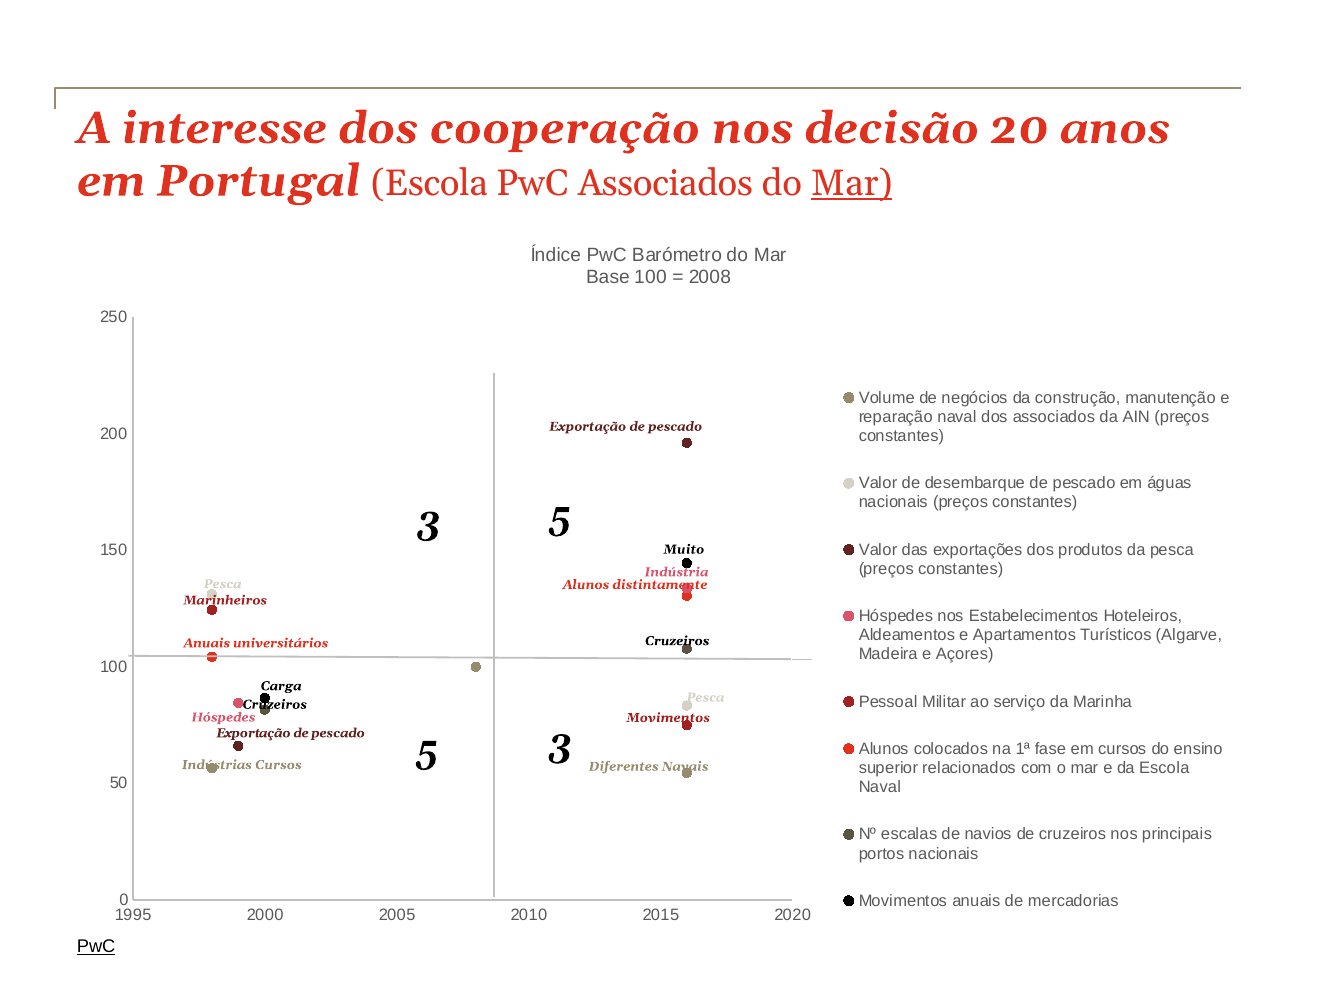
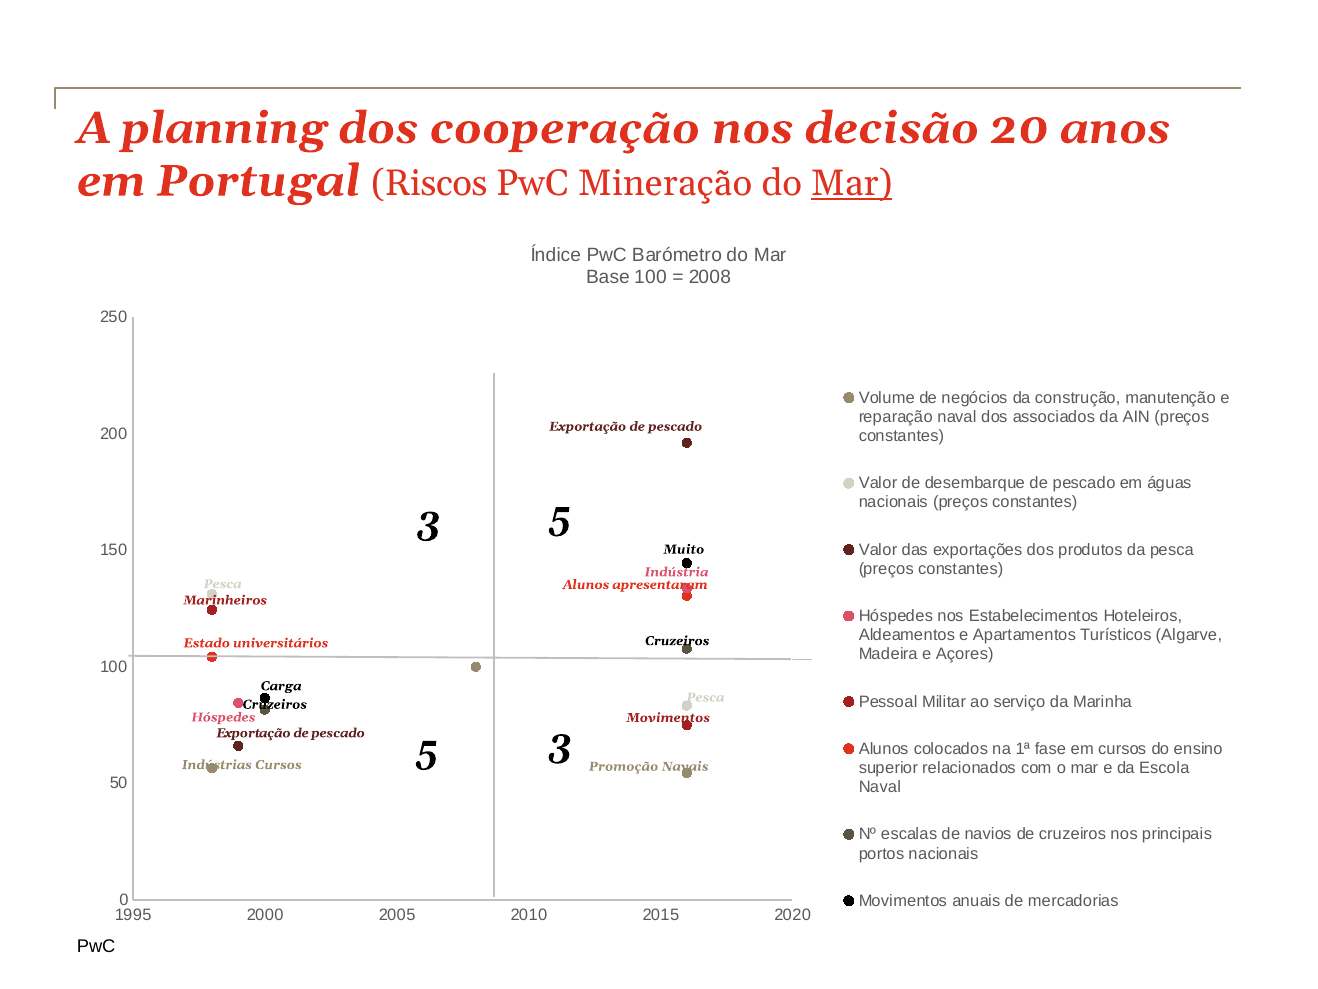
interesse: interesse -> planning
Portugal Escola: Escola -> Riscos
PwC Associados: Associados -> Mineração
distintamente: distintamente -> apresentaram
Anuais at (207, 643): Anuais -> Estado
Diferentes: Diferentes -> Promoção
PwC at (96, 946) underline: present -> none
